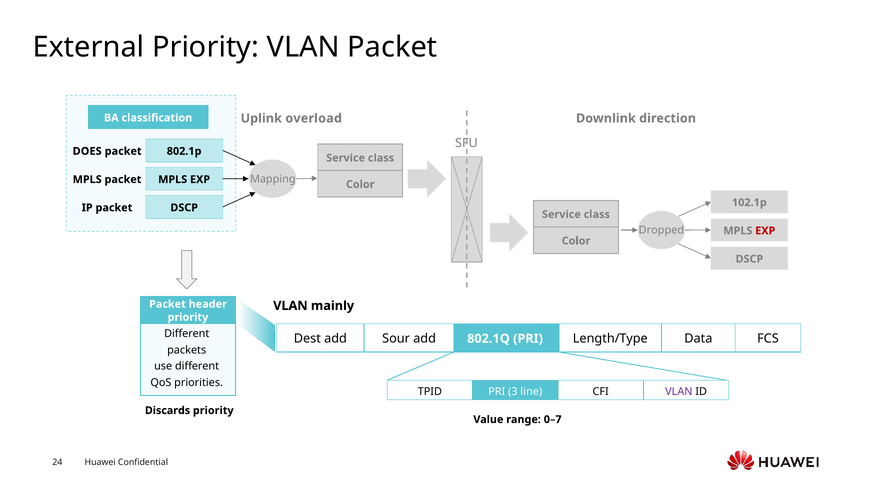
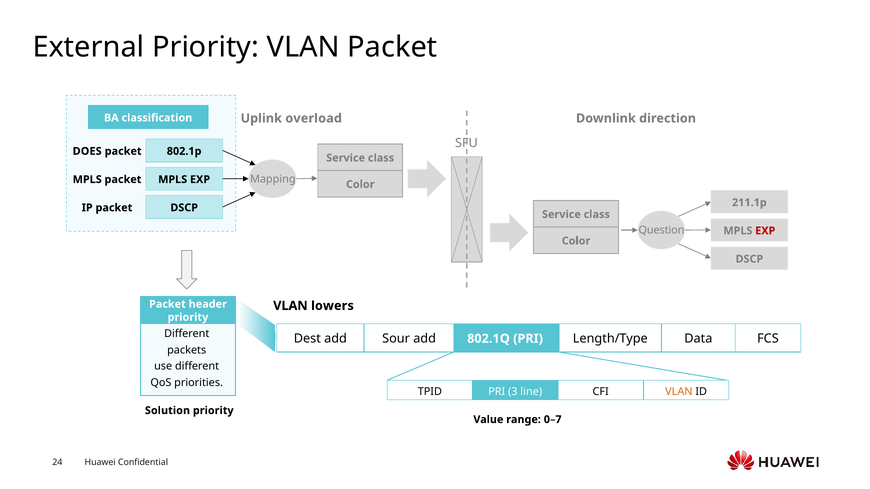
102.1p: 102.1p -> 211.1p
Dropped: Dropped -> Question
mainly: mainly -> lowers
VLAN at (679, 392) colour: purple -> orange
Discards: Discards -> Solution
